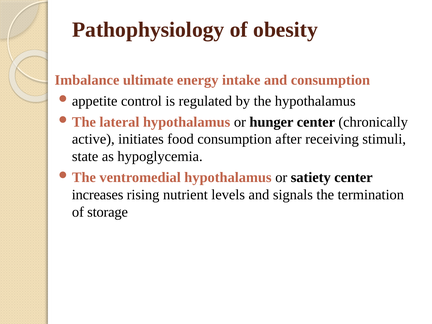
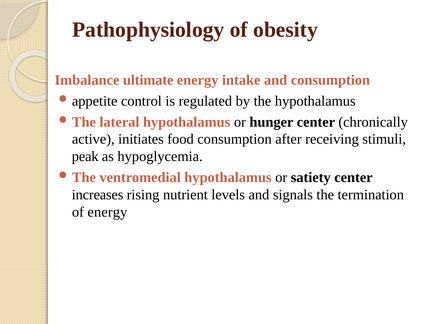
state: state -> peak
of storage: storage -> energy
